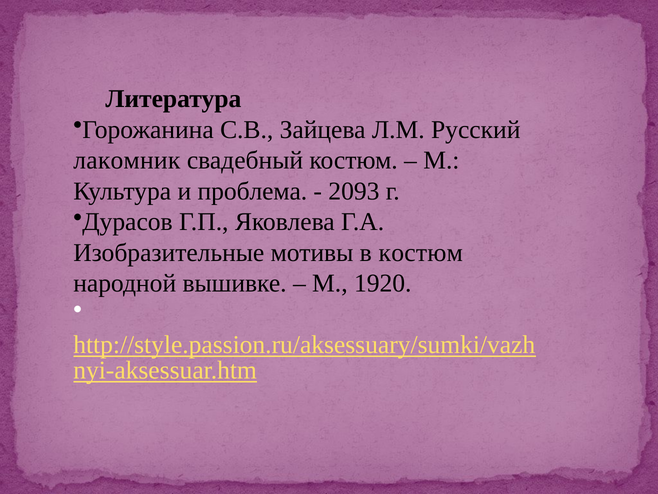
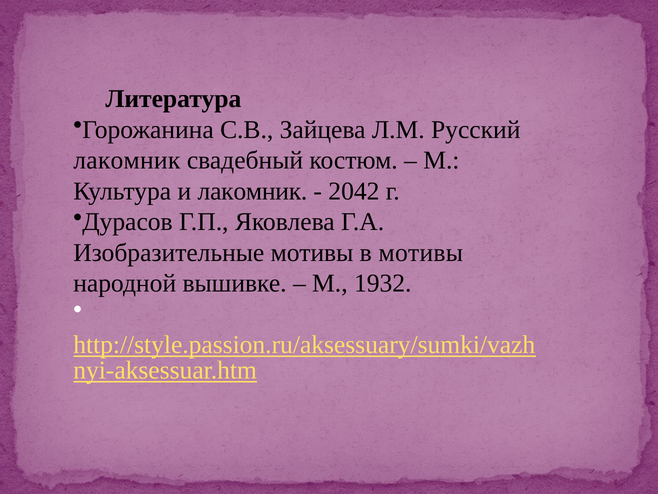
и проблема: проблема -> лакомник
2093: 2093 -> 2042
в костюм: костюм -> мотивы
1920: 1920 -> 1932
